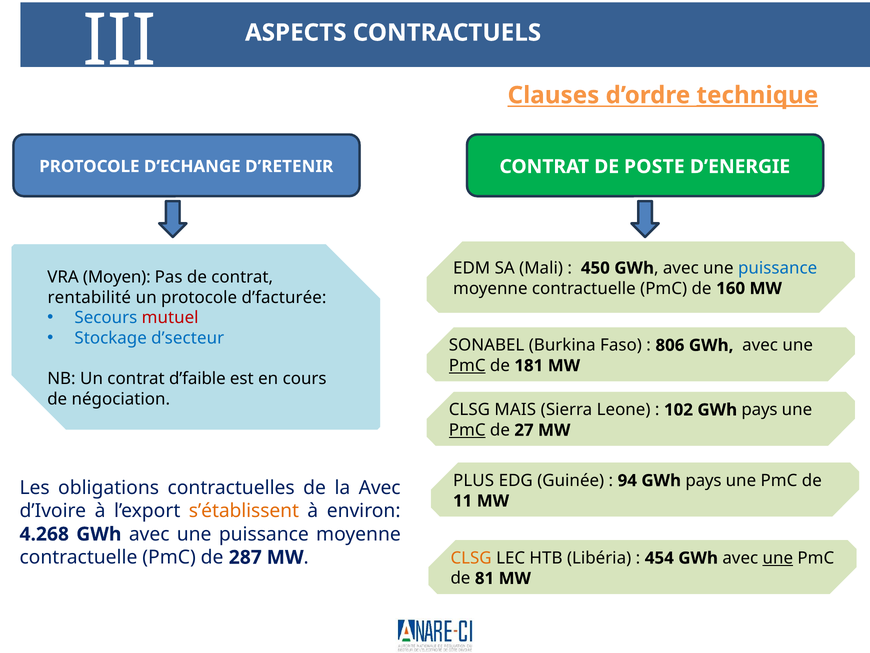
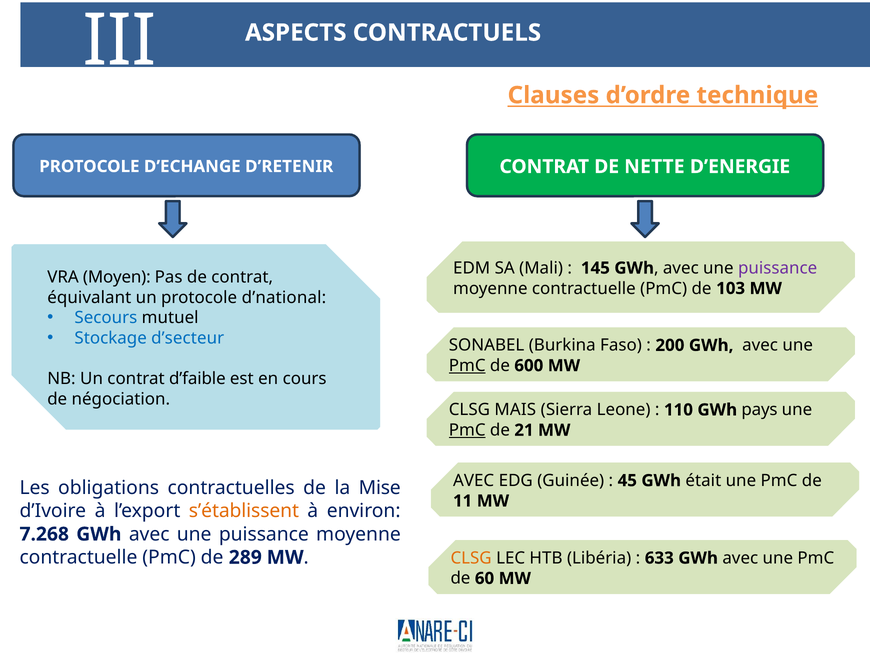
technique underline: present -> none
POSTE: POSTE -> NETTE
450: 450 -> 145
puissance at (778, 268) colour: blue -> purple
160: 160 -> 103
rentabilité: rentabilité -> équivalant
d’facturée: d’facturée -> d’national
mutuel colour: red -> black
806: 806 -> 200
181: 181 -> 600
102: 102 -> 110
27: 27 -> 21
PLUS at (474, 480): PLUS -> AVEC
94: 94 -> 45
pays at (703, 480): pays -> était
la Avec: Avec -> Mise
4.268: 4.268 -> 7.268
287: 287 -> 289
454: 454 -> 633
une at (778, 558) underline: present -> none
81: 81 -> 60
